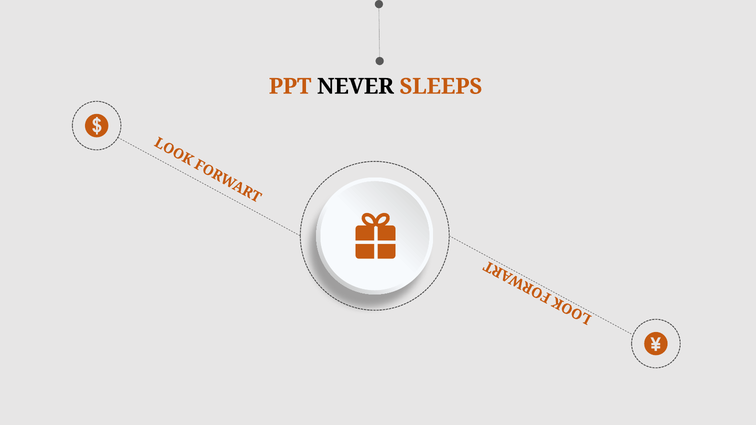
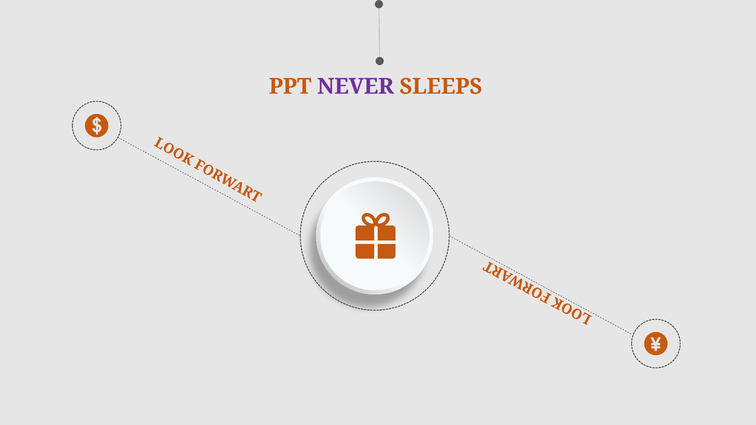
NEVER colour: black -> purple
